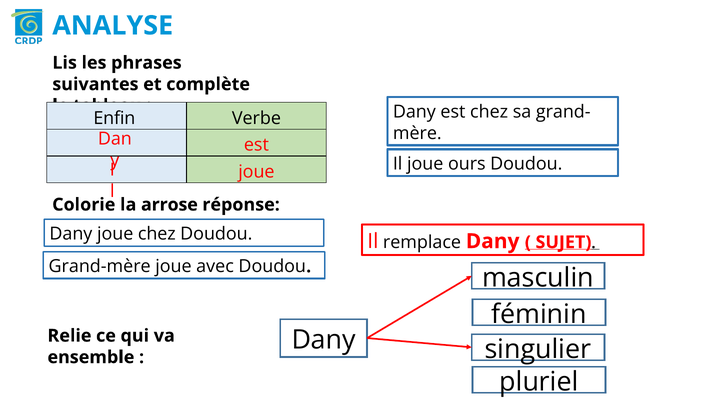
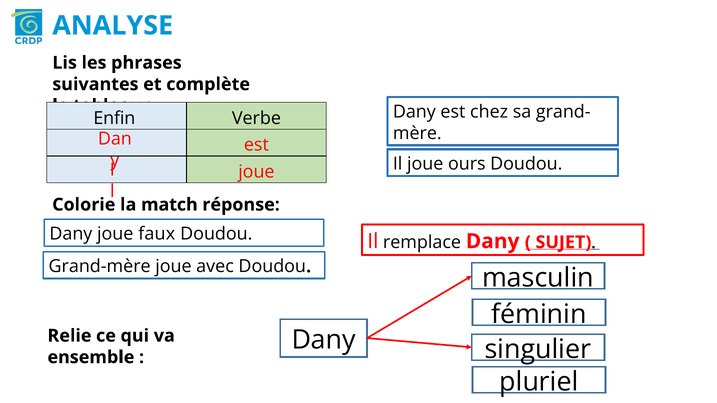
arrose: arrose -> match
joue chez: chez -> faux
